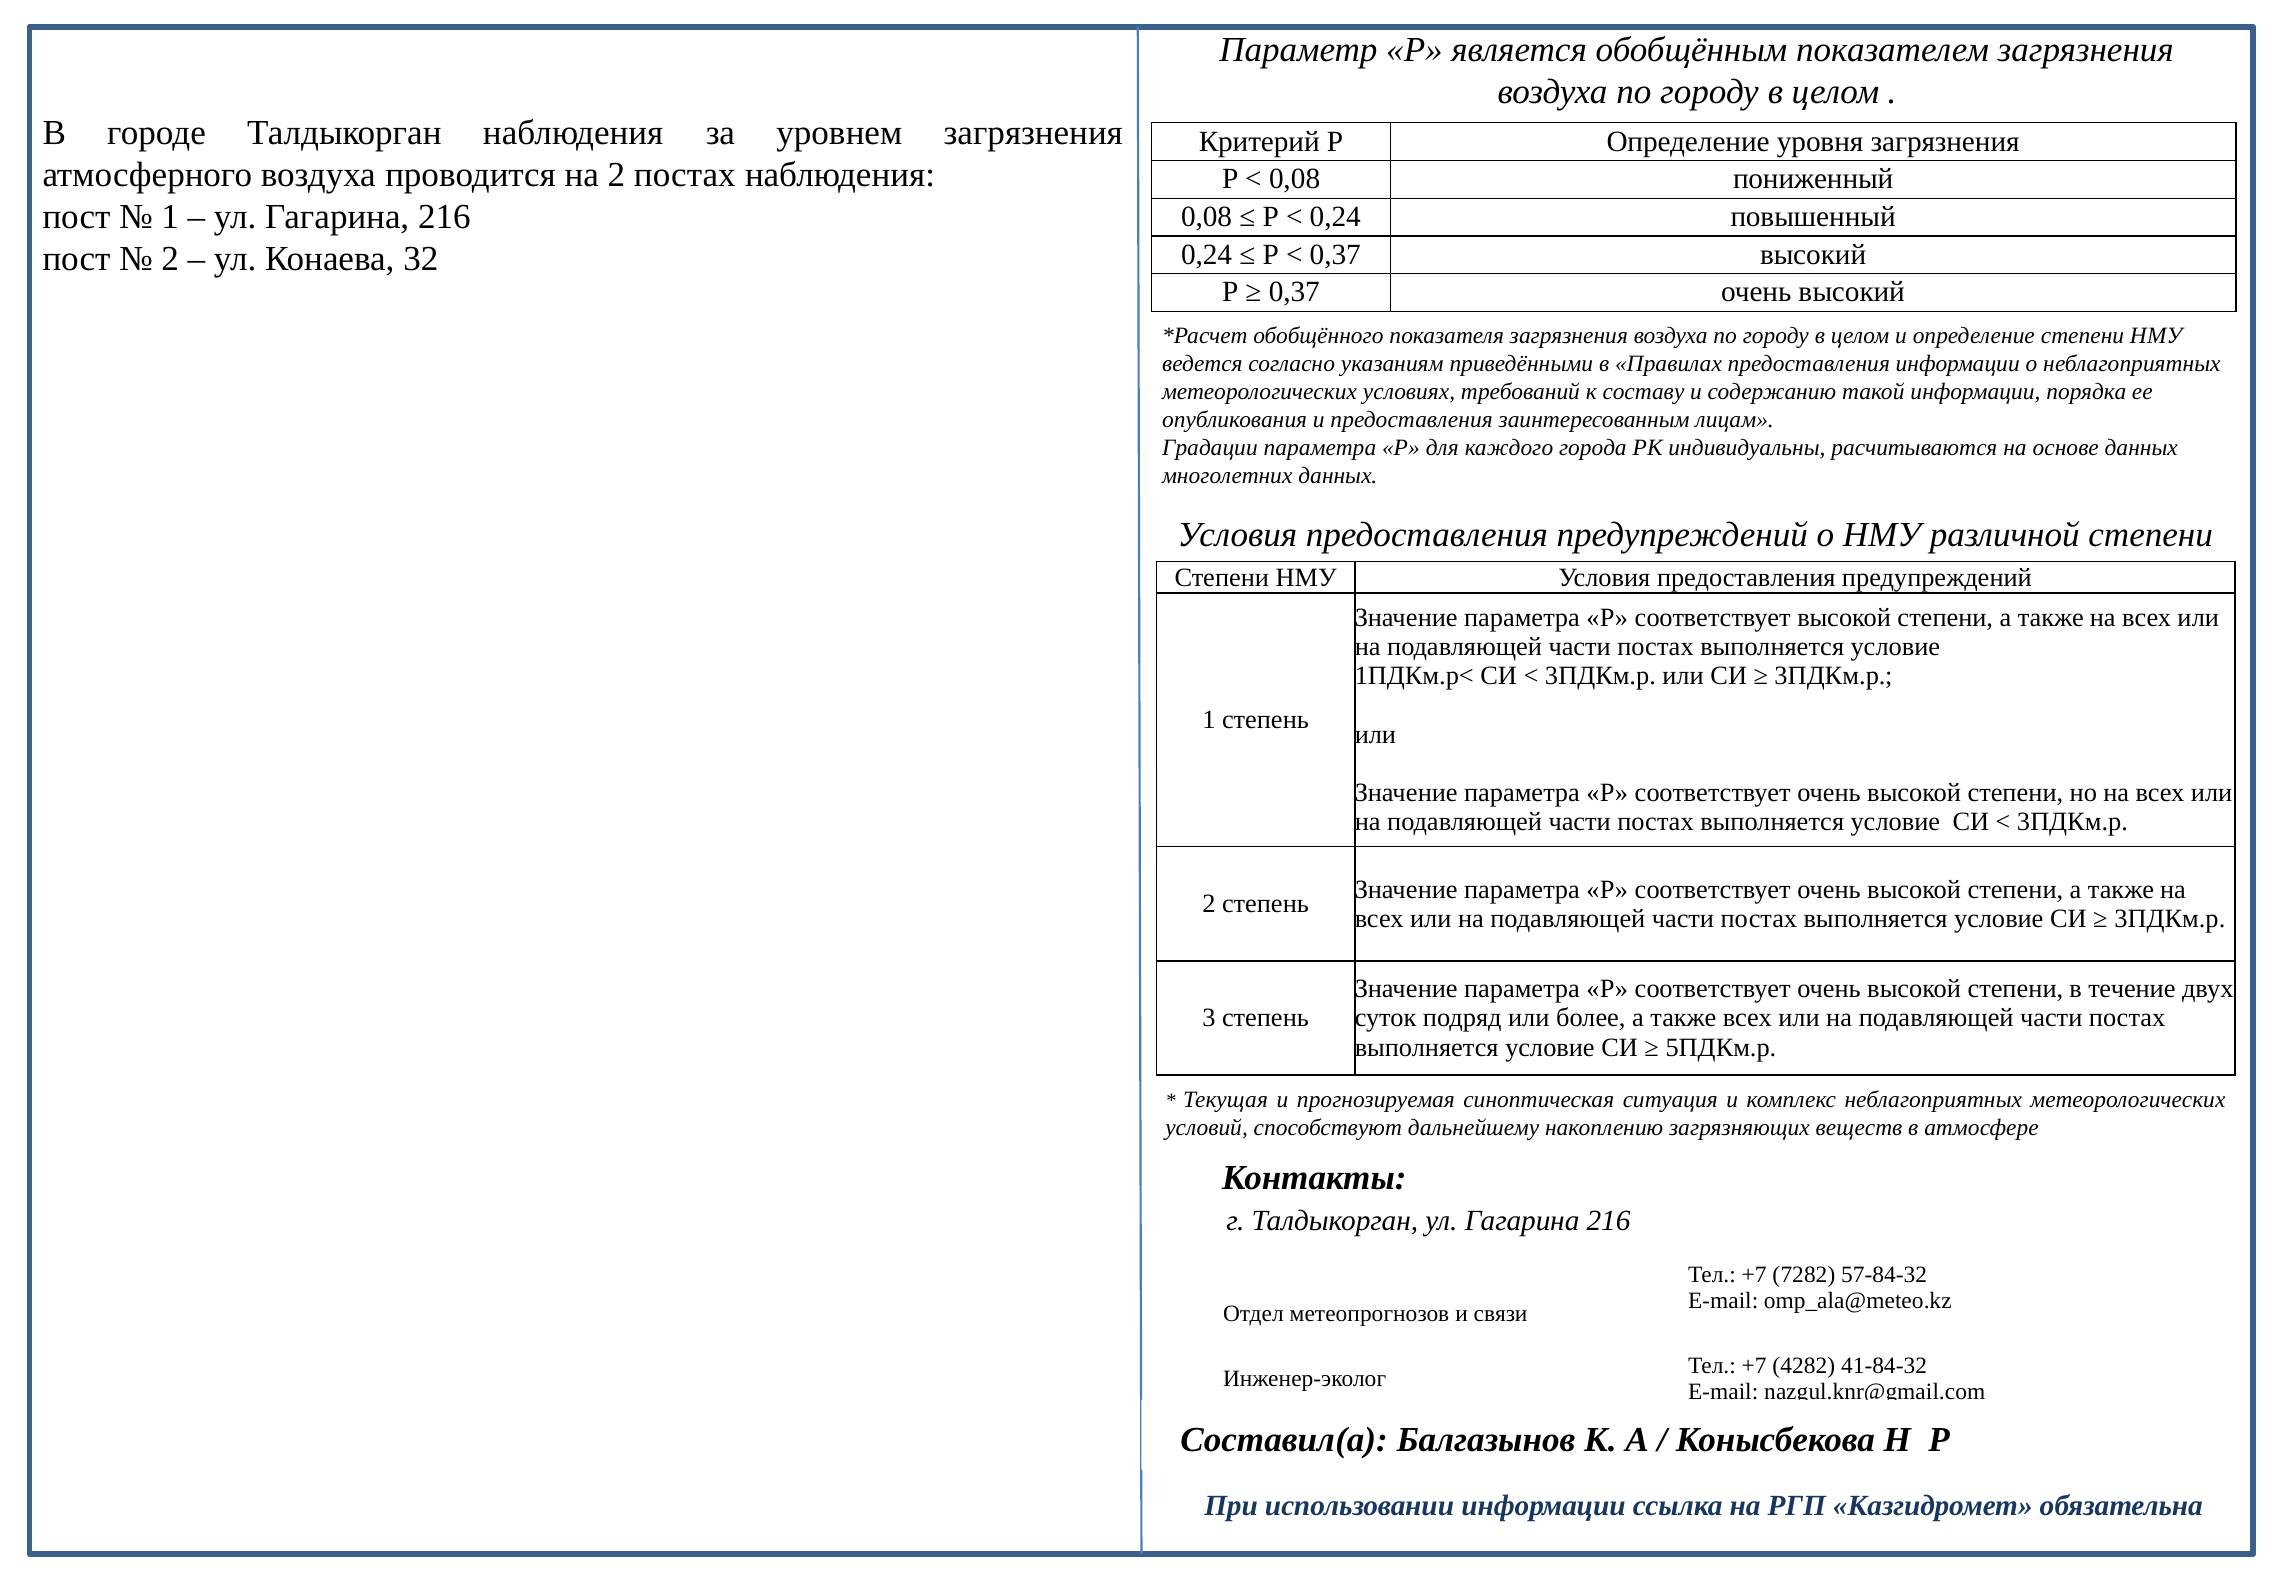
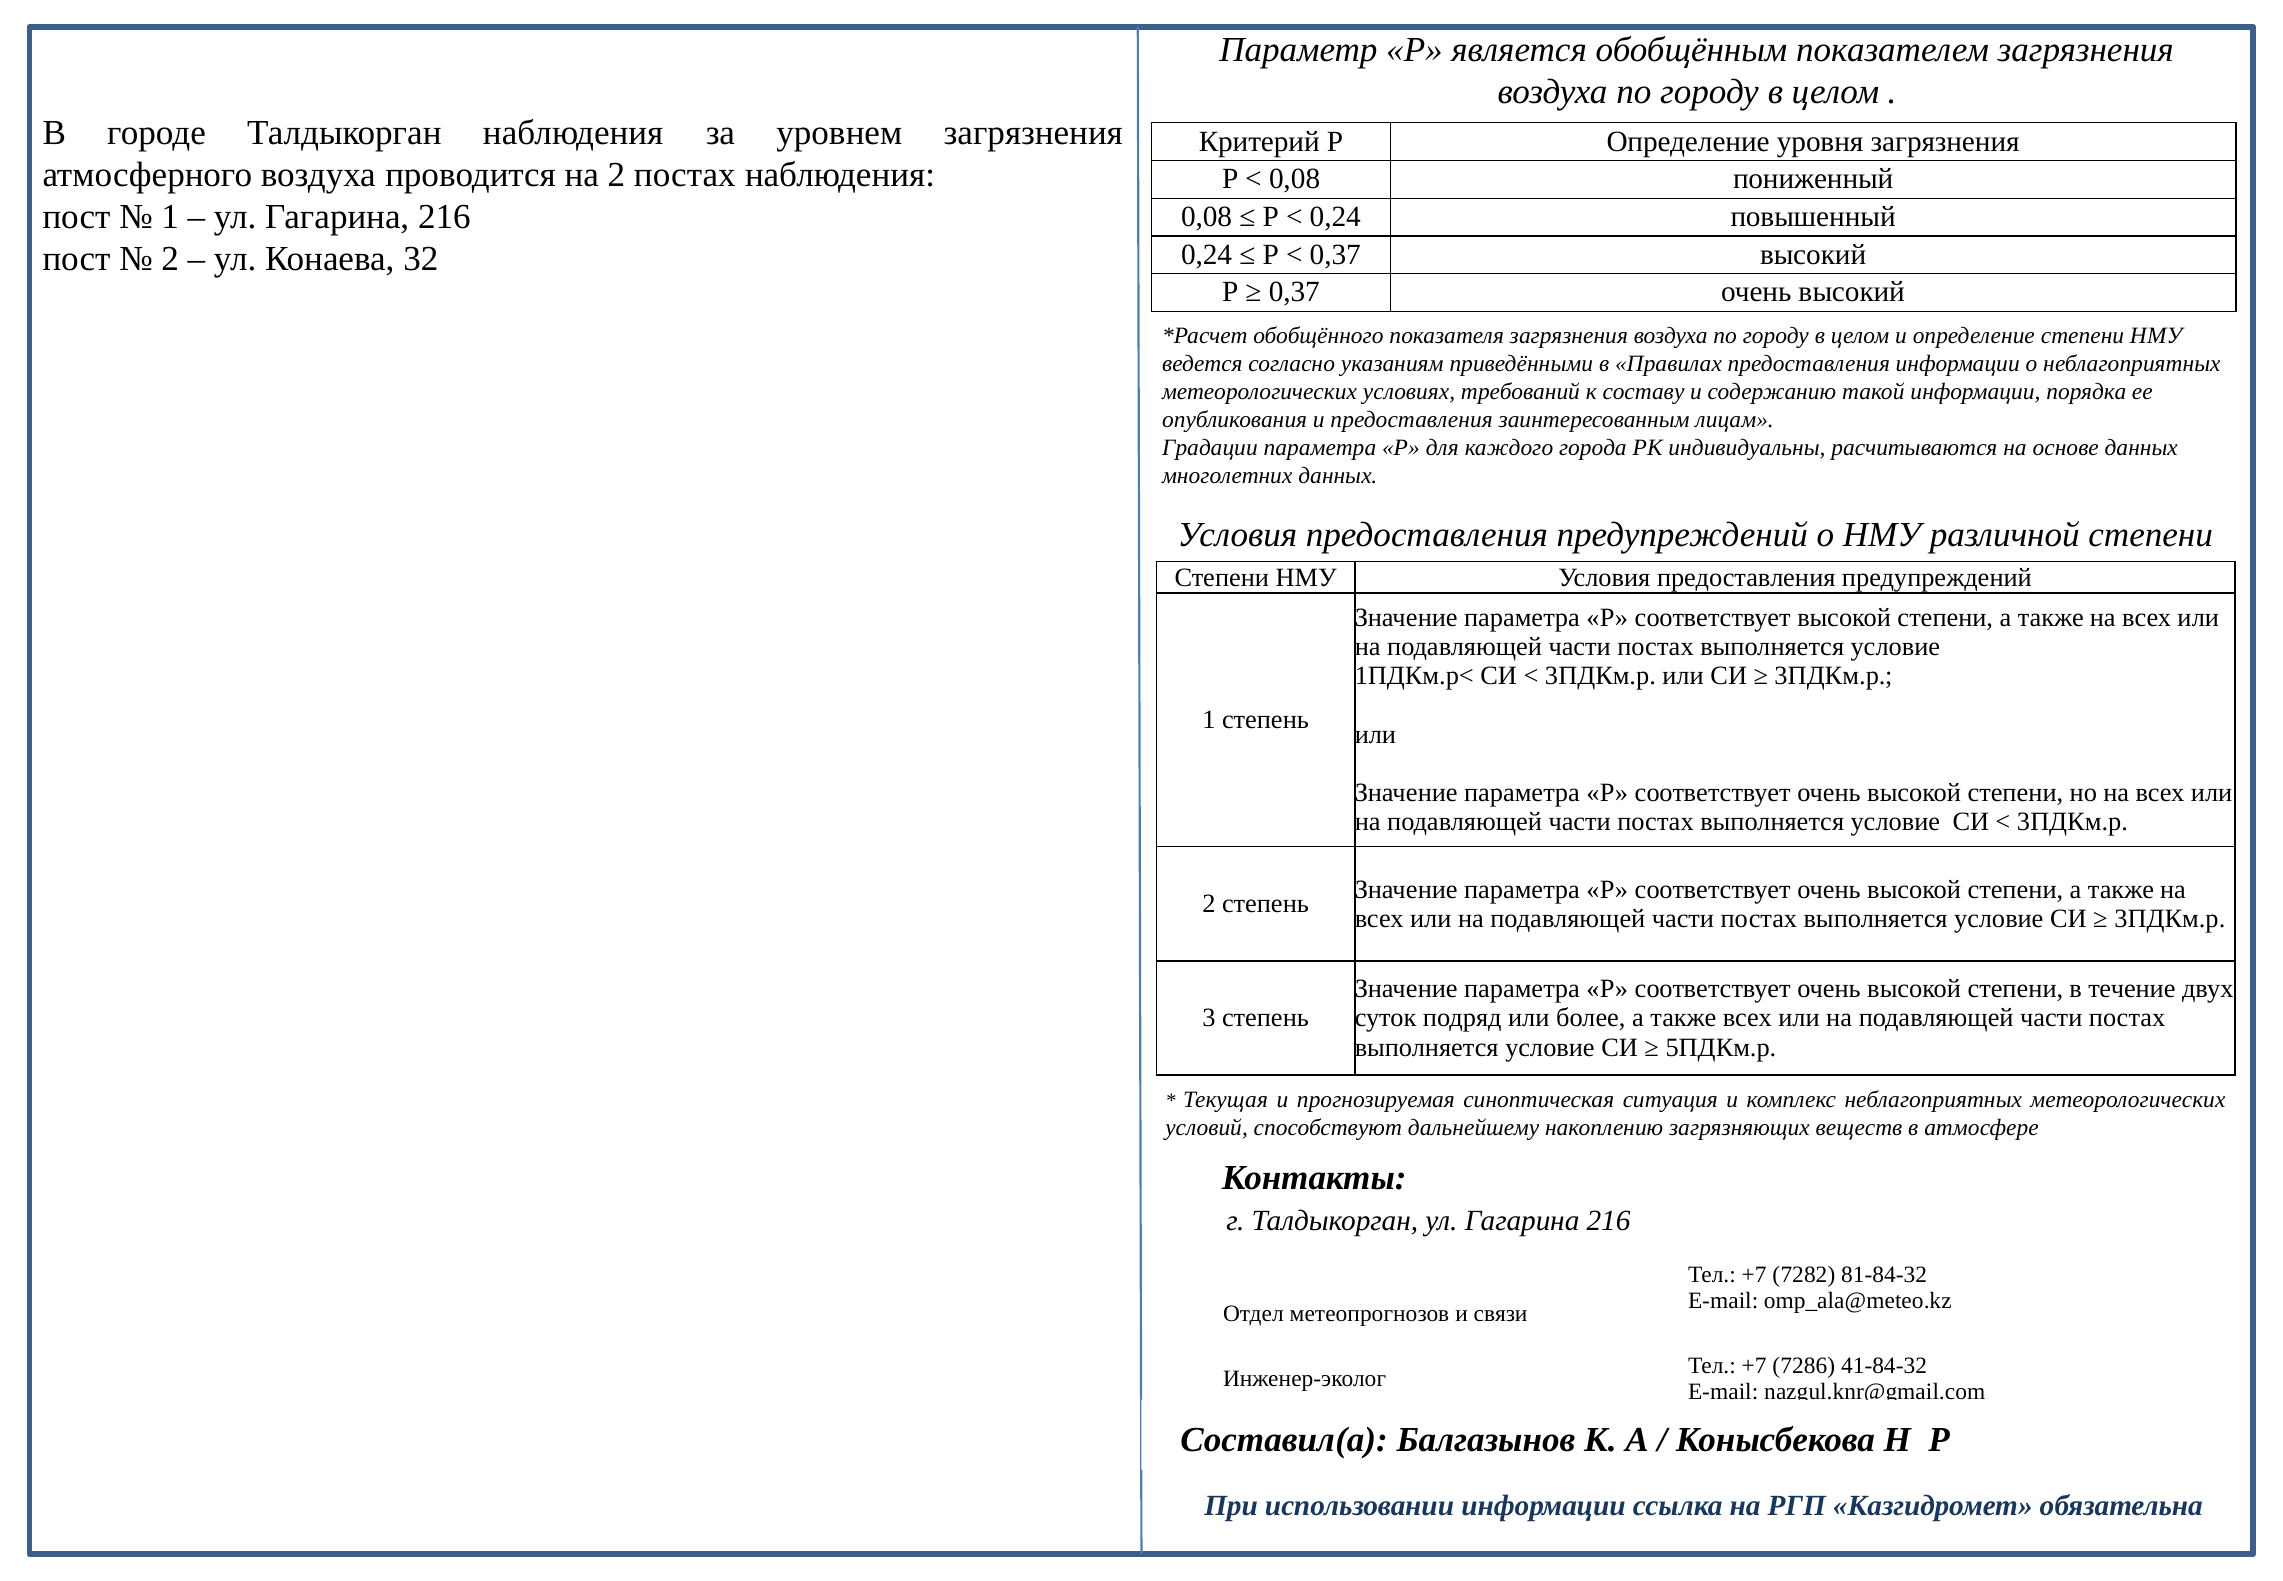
57-84-32: 57-84-32 -> 81-84-32
4282: 4282 -> 7286
